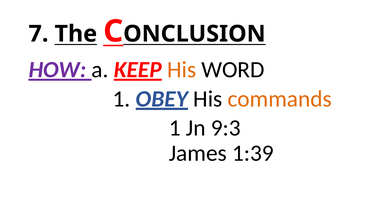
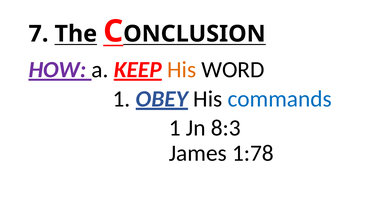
commands colour: orange -> blue
9:3: 9:3 -> 8:3
1:39: 1:39 -> 1:78
